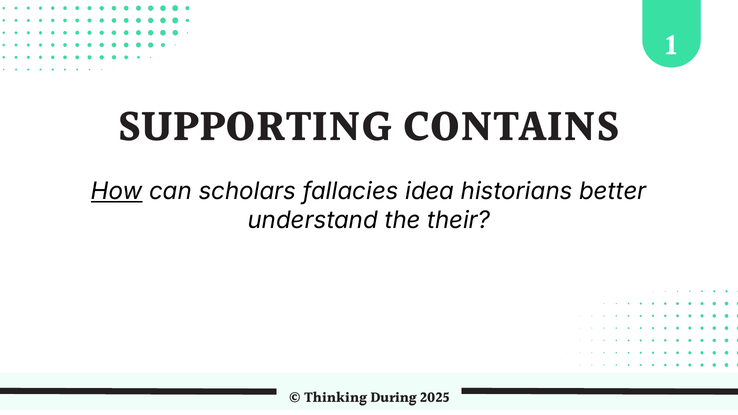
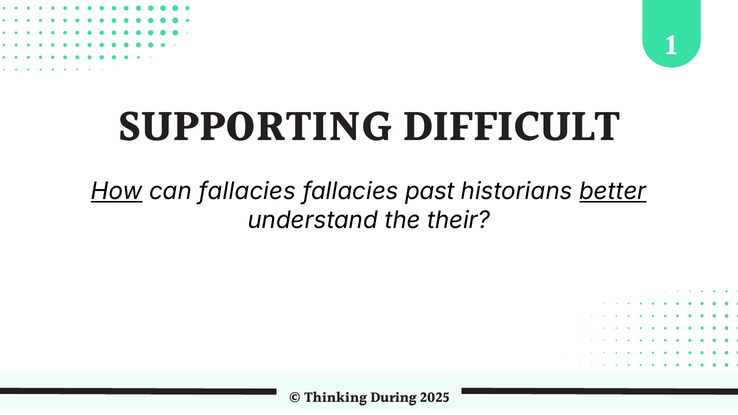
CONTAINS: CONTAINS -> DIFFICULT
can scholars: scholars -> fallacies
idea: idea -> past
better underline: none -> present
